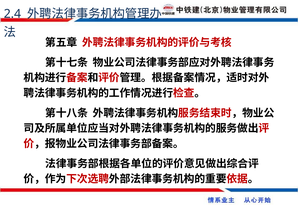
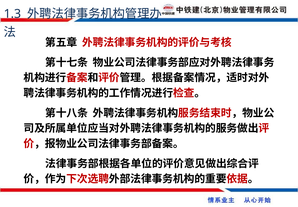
2.4: 2.4 -> 1.3
